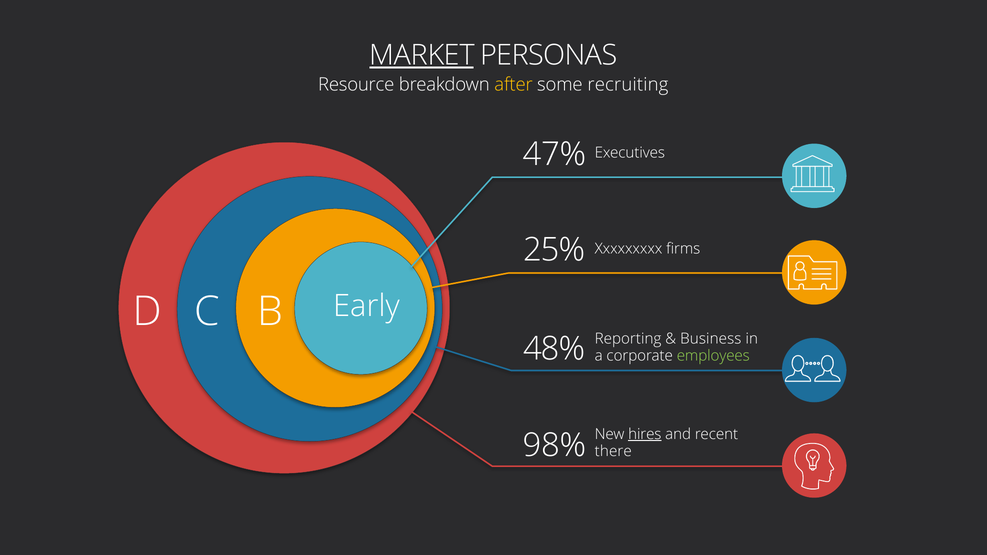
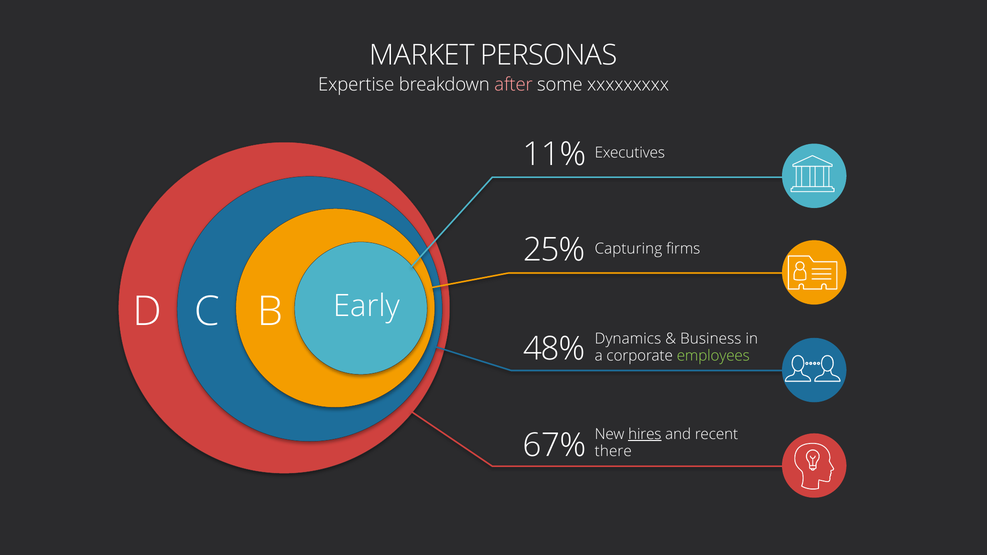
MARKET underline: present -> none
Resource: Resource -> Expertise
after colour: yellow -> pink
recruiting: recruiting -> xxxxxxxxx
47%: 47% -> 11%
Xxxxxxxxx: Xxxxxxxxx -> Capturing
Reporting: Reporting -> Dynamics
98%: 98% -> 67%
